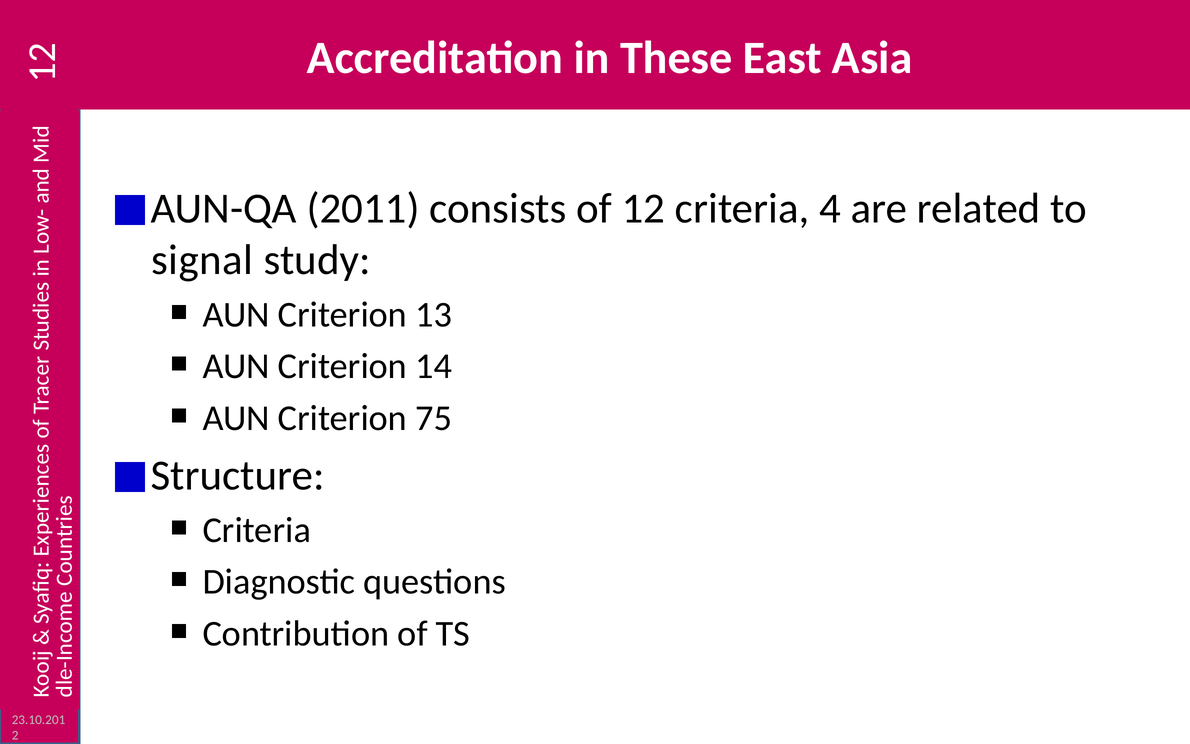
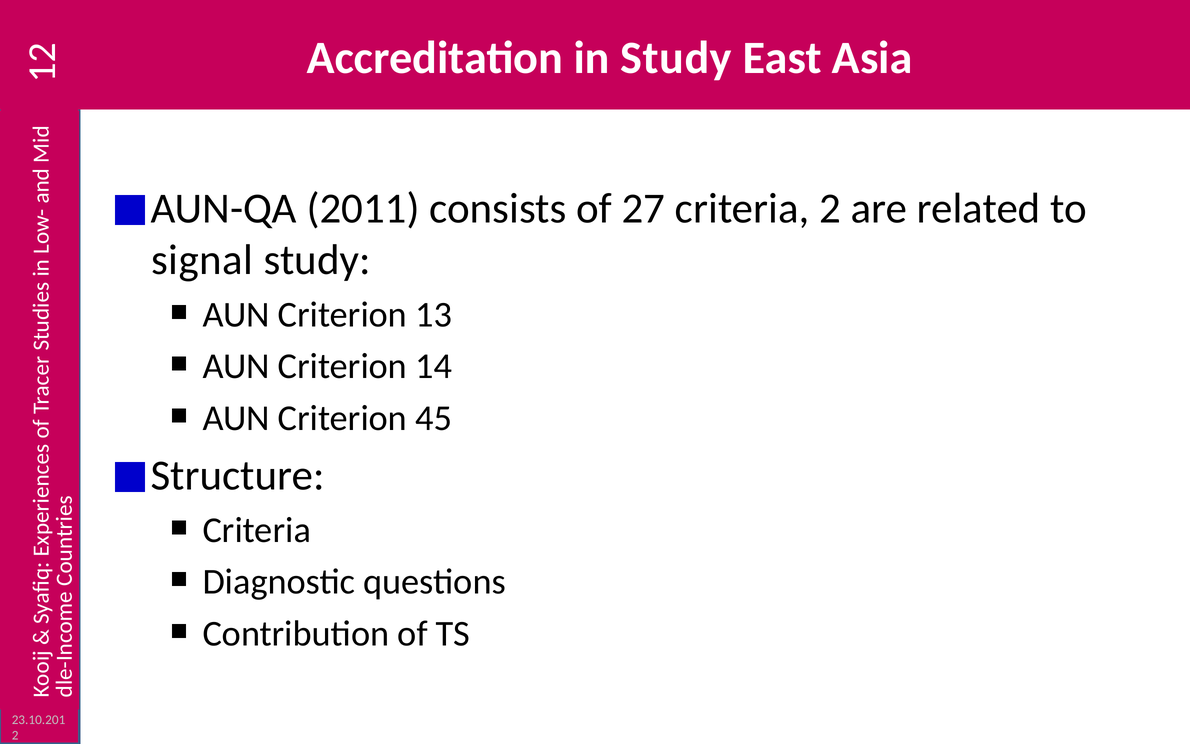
in These: These -> Study
12: 12 -> 27
criteria 4: 4 -> 2
75: 75 -> 45
